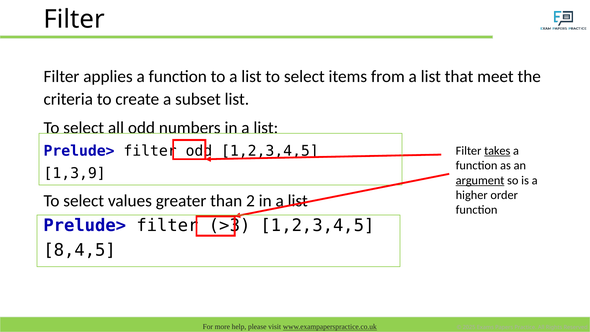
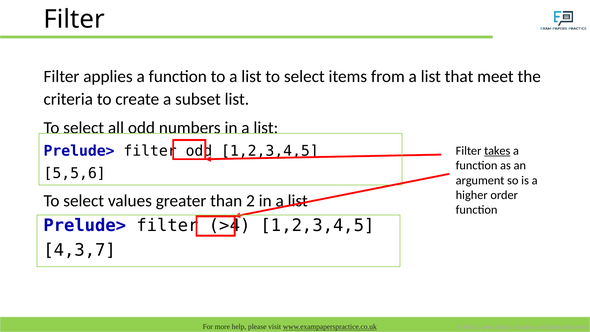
1,3,9: 1,3,9 -> 5,5,6
argument underline: present -> none
>3: >3 -> >4
8,4,5: 8,4,5 -> 4,3,7
